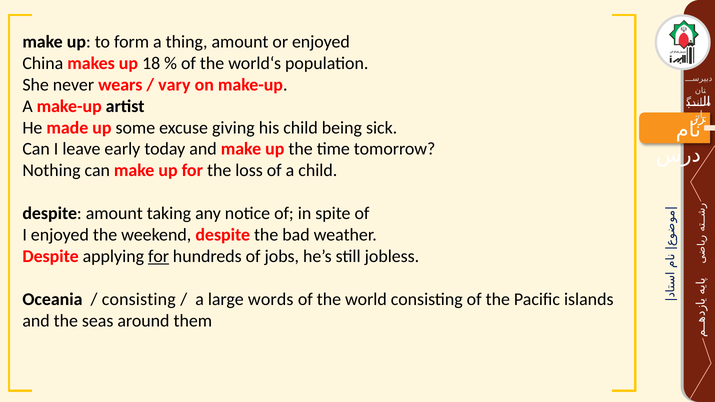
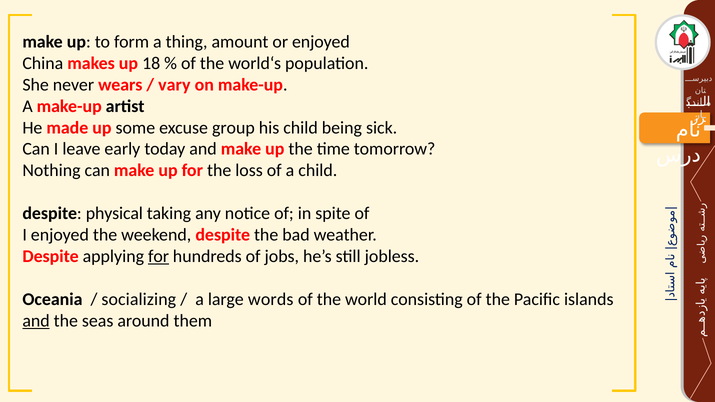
giving: giving -> group
despite amount: amount -> physical
consisting at (139, 299): consisting -> socializing
and at (36, 321) underline: none -> present
